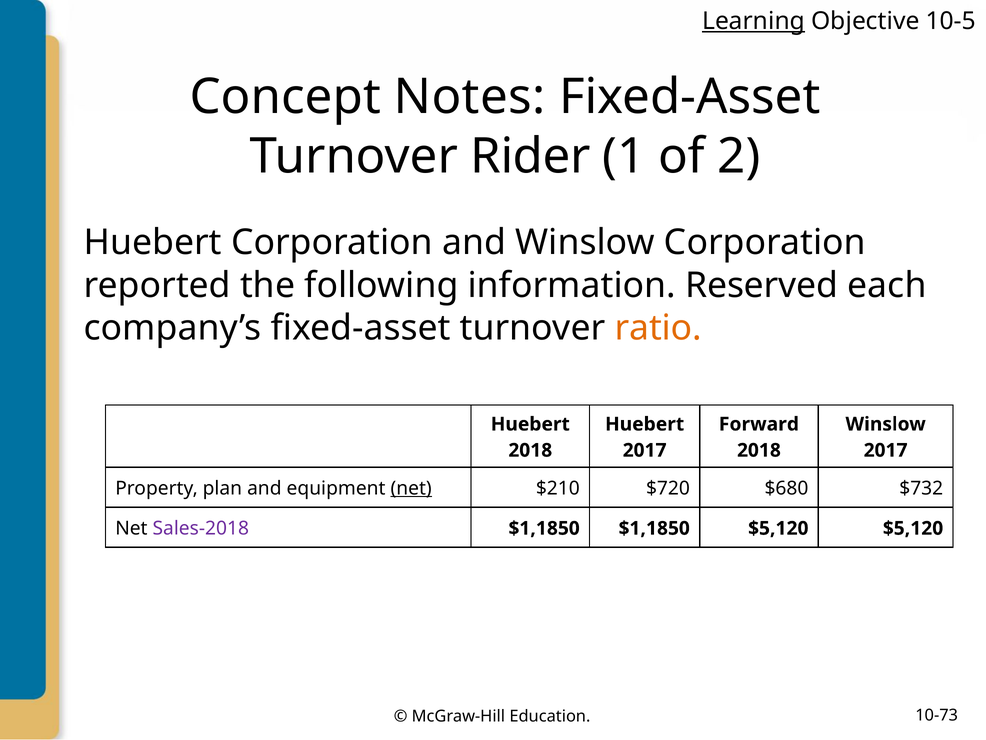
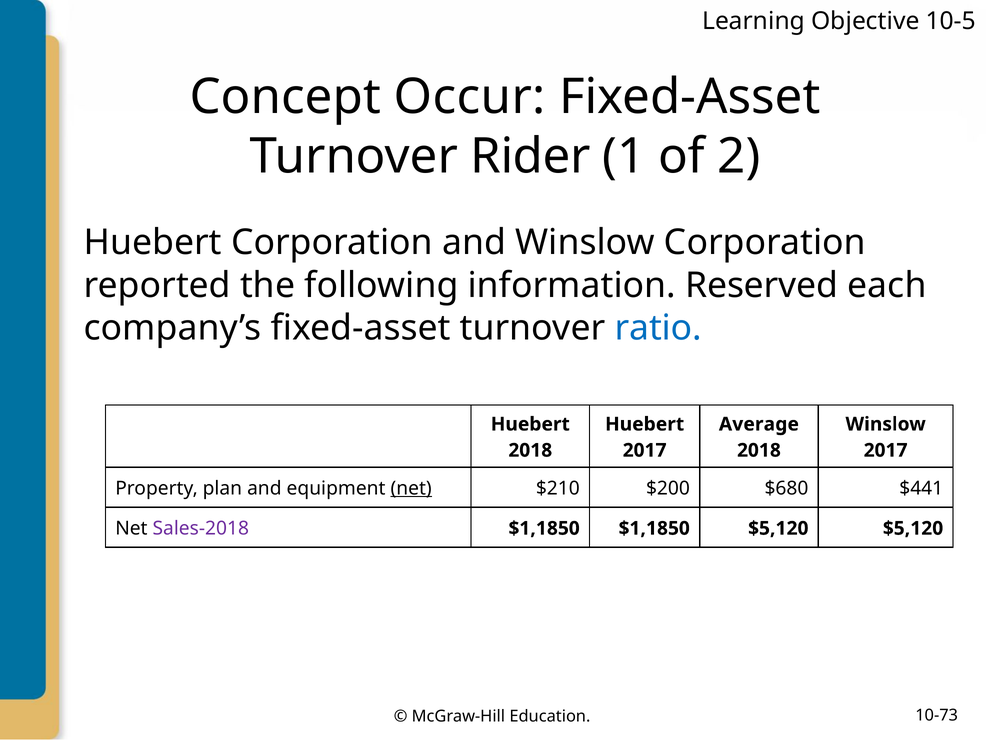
Learning underline: present -> none
Notes: Notes -> Occur
ratio colour: orange -> blue
Forward: Forward -> Average
$720: $720 -> $200
$732: $732 -> $441
